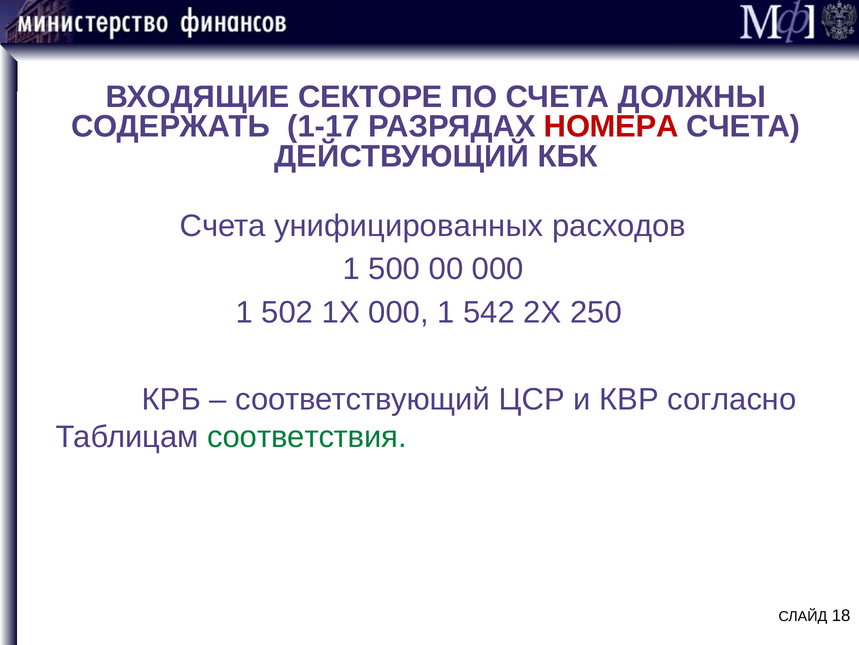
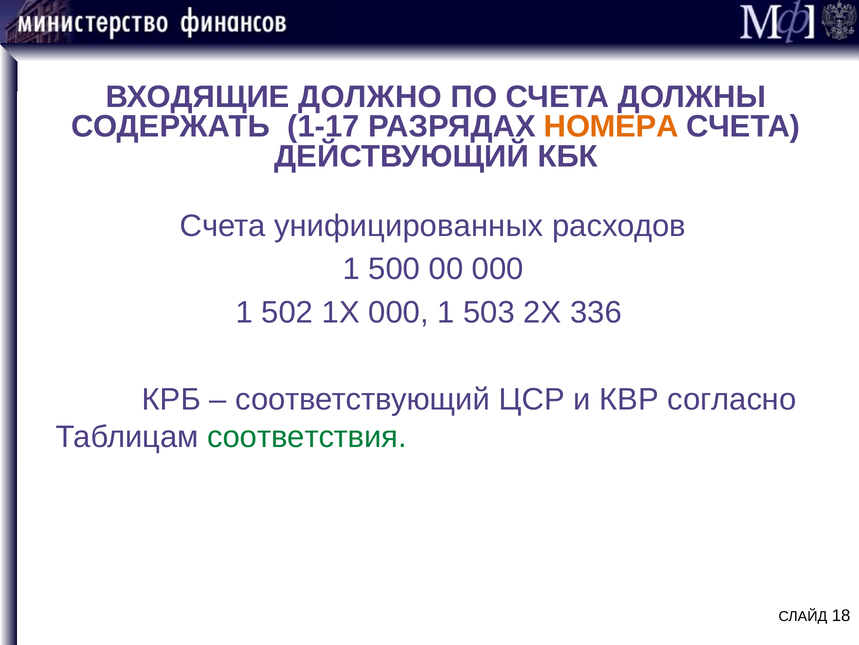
СЕКТОРЕ: СЕКТОРЕ -> ДОЛЖНО
НОМЕРА colour: red -> orange
542: 542 -> 503
250: 250 -> 336
